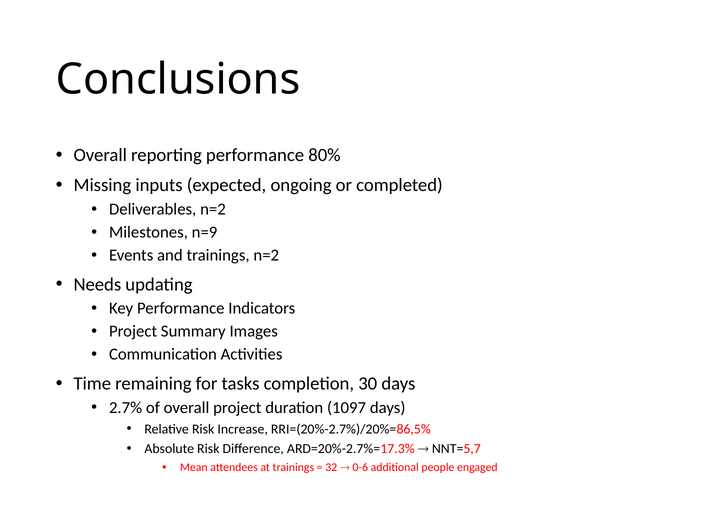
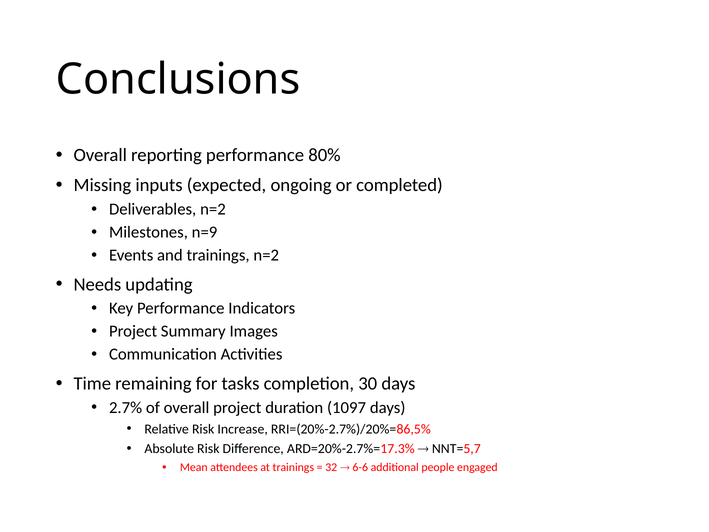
0-6: 0-6 -> 6-6
